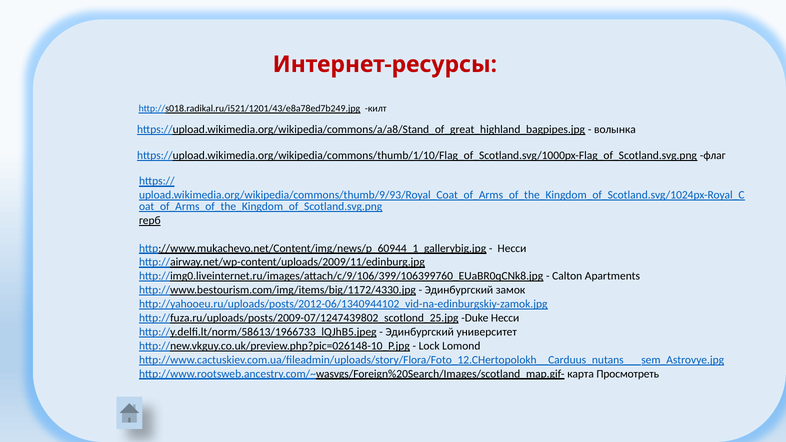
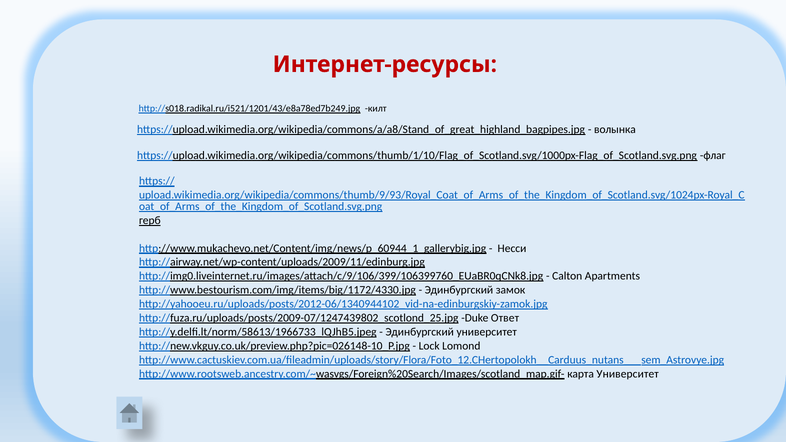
Duke Несси: Несси -> Ответ
карта Просмотреть: Просмотреть -> Университет
